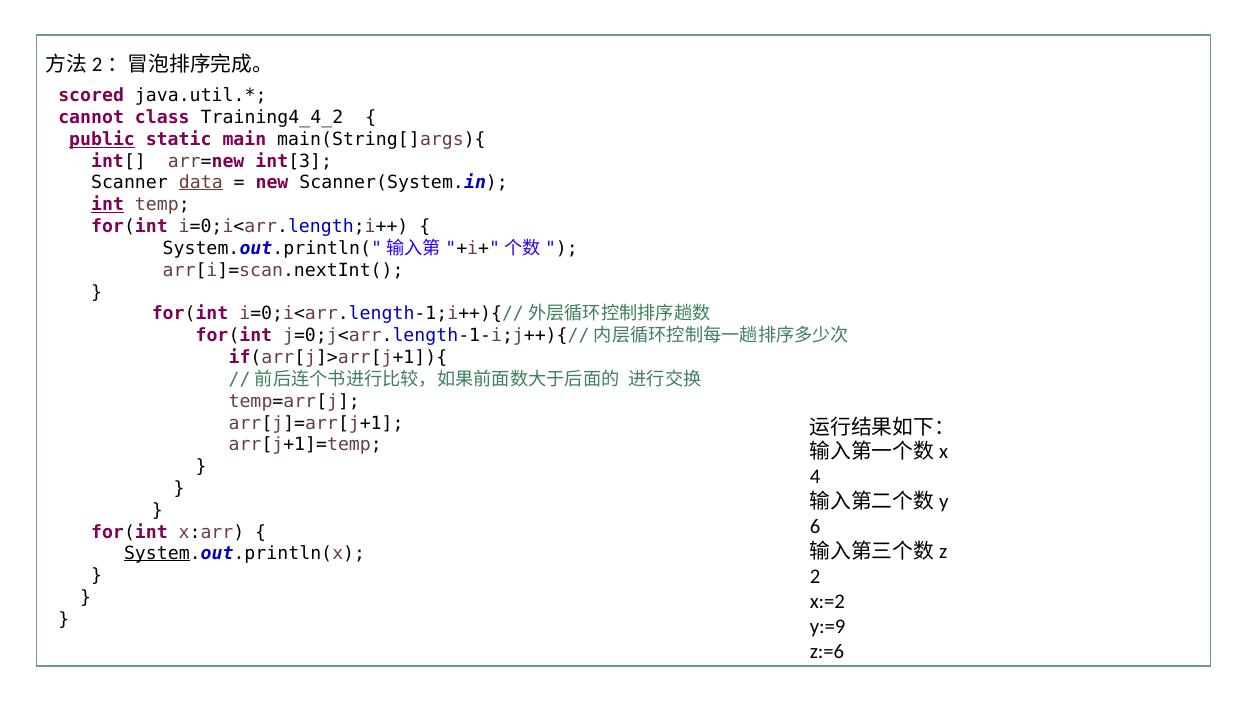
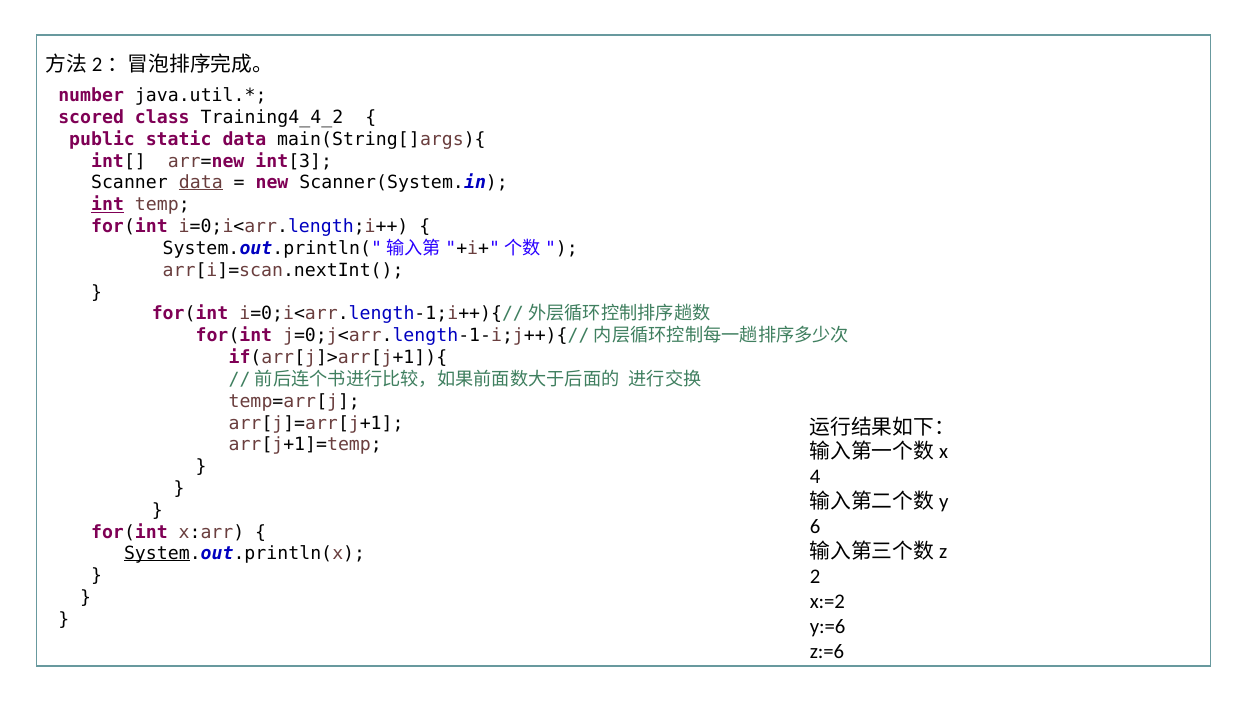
scored: scored -> number
cannot: cannot -> scored
public underline: present -> none
static main: main -> data
y:=9: y:=9 -> y:=6
